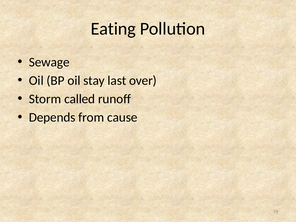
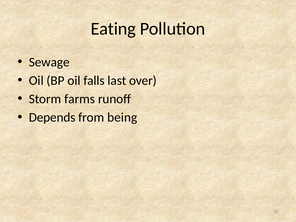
stay: stay -> falls
called: called -> farms
cause: cause -> being
